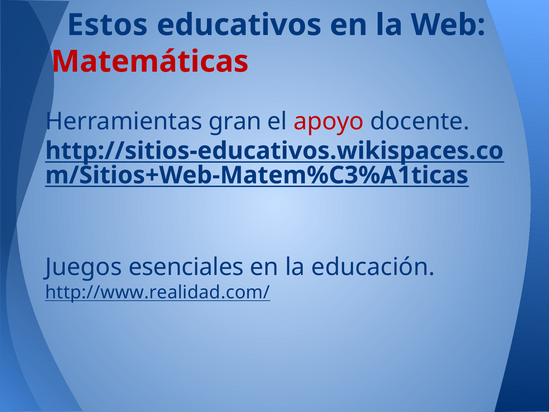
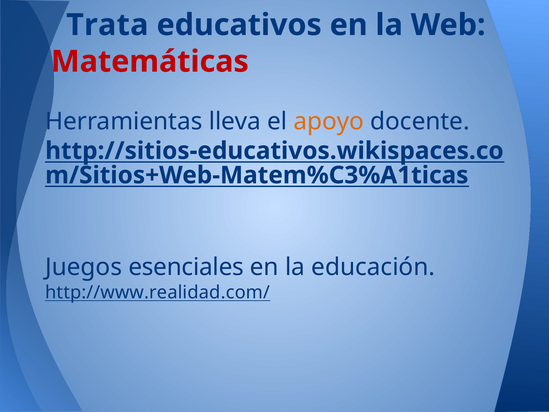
Estos: Estos -> Trata
gran: gran -> lleva
apoyo colour: red -> orange
